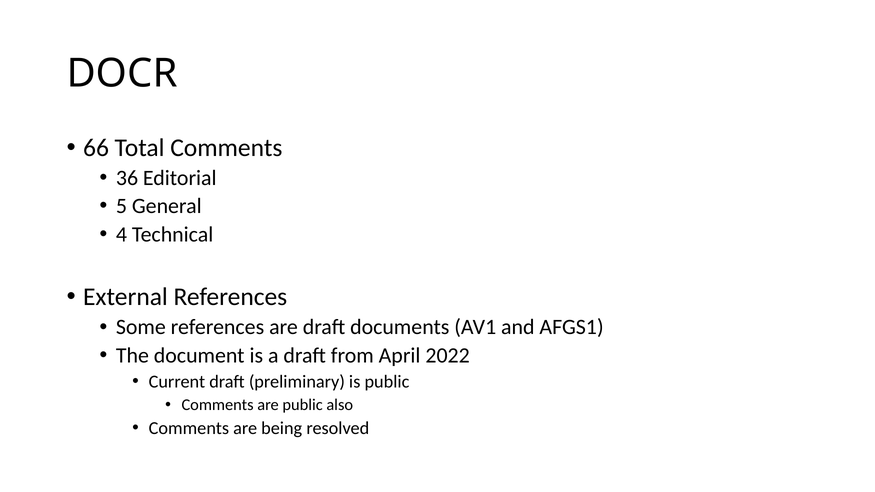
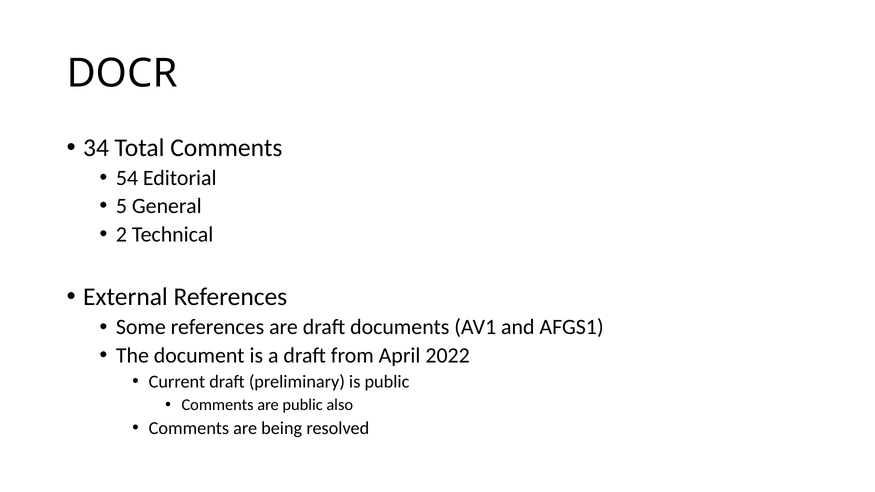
66: 66 -> 34
36: 36 -> 54
4: 4 -> 2
